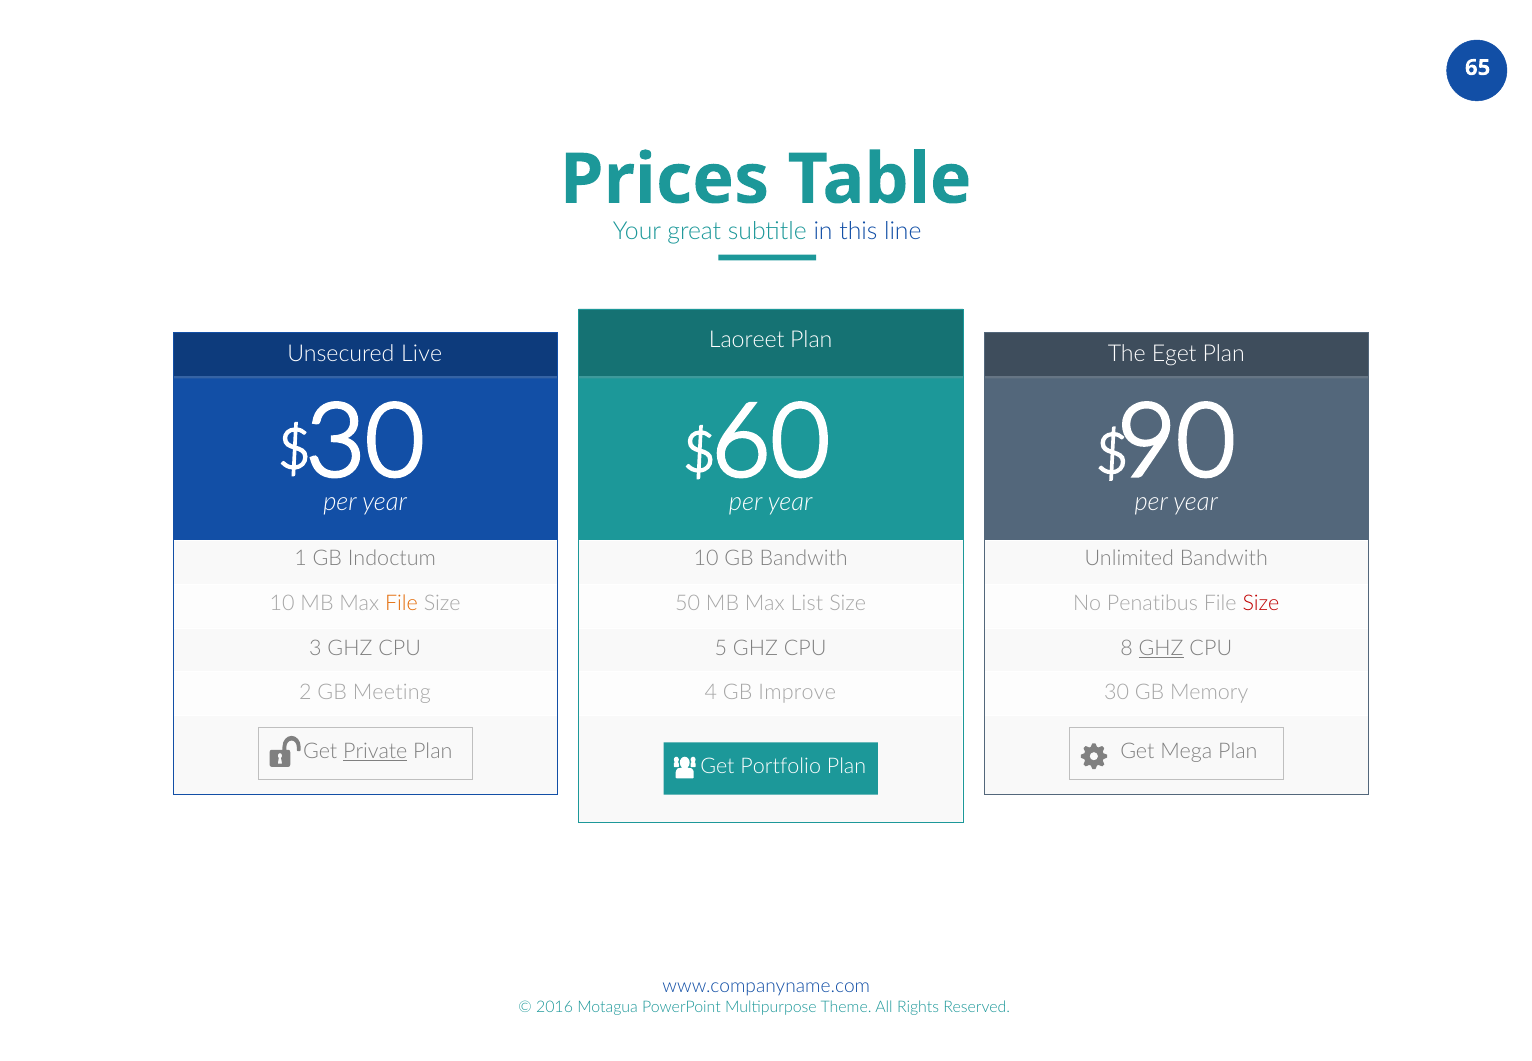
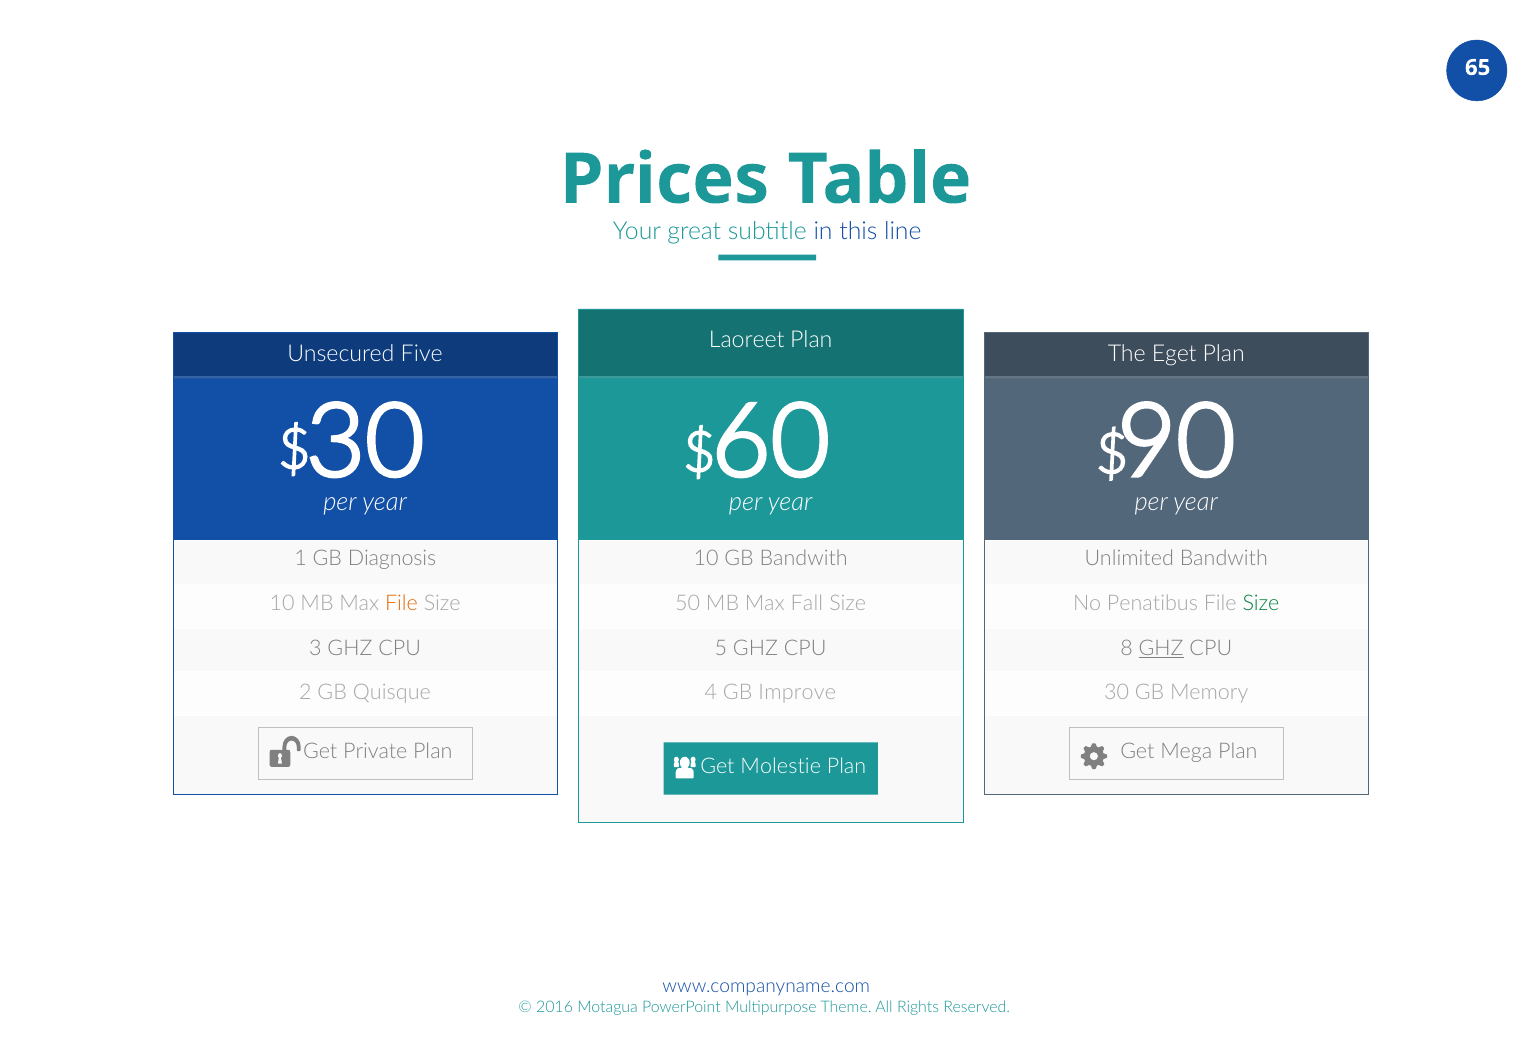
Live: Live -> Five
Indoctum: Indoctum -> Diagnosis
List: List -> Fall
Size at (1261, 603) colour: red -> green
Meeting: Meeting -> Quisque
Private underline: present -> none
Portfolio: Portfolio -> Molestie
